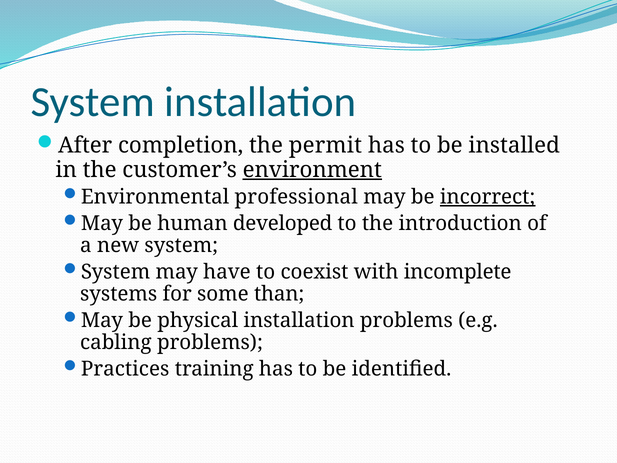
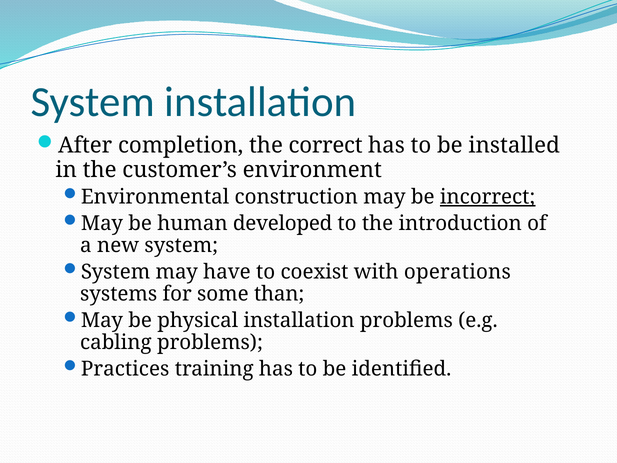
permit: permit -> correct
environment underline: present -> none
professional: professional -> construction
incomplete: incomplete -> operations
